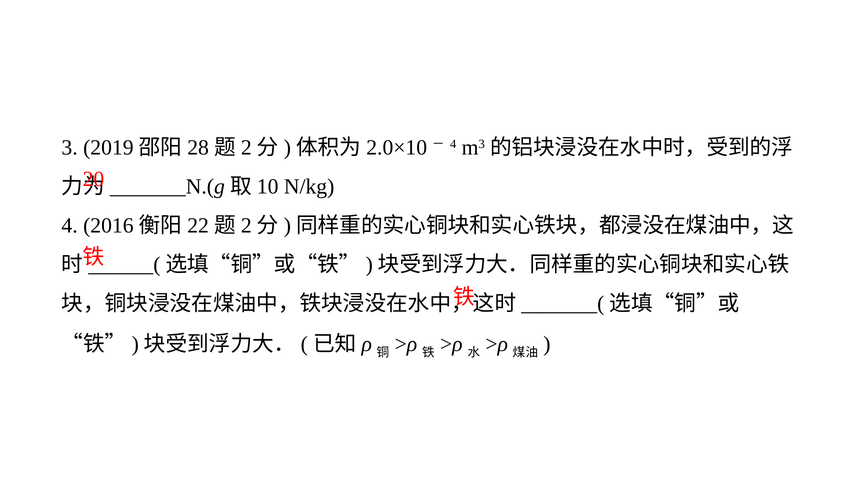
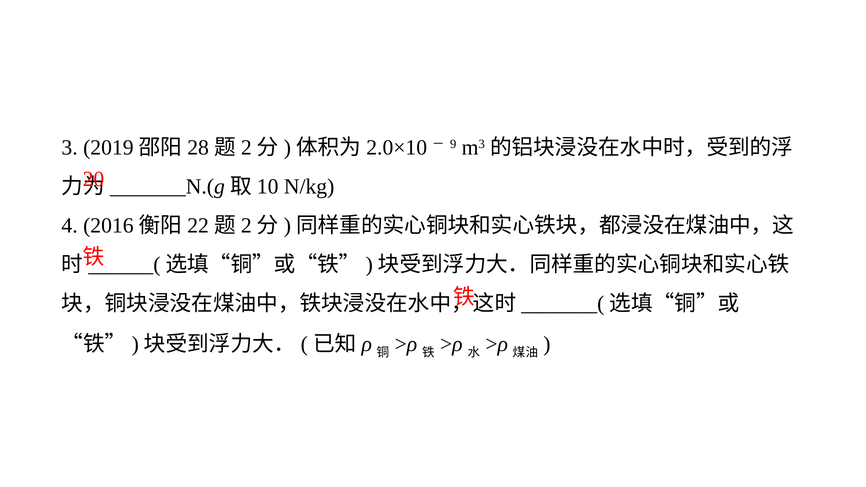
4 at (453, 144): 4 -> 9
